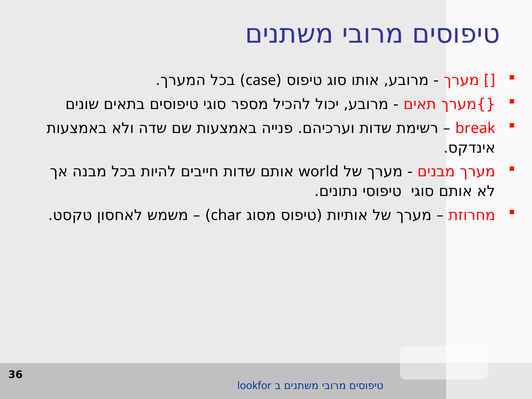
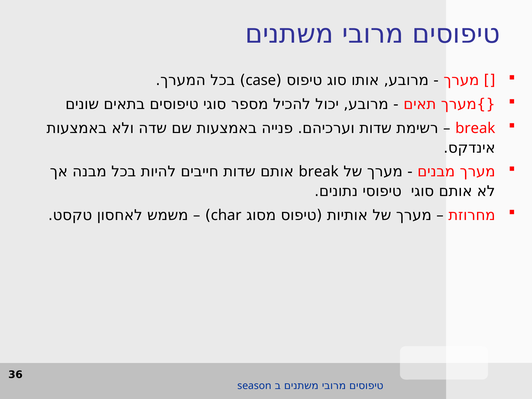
world at (319, 172): world -> break
lookfor: lookfor -> season
